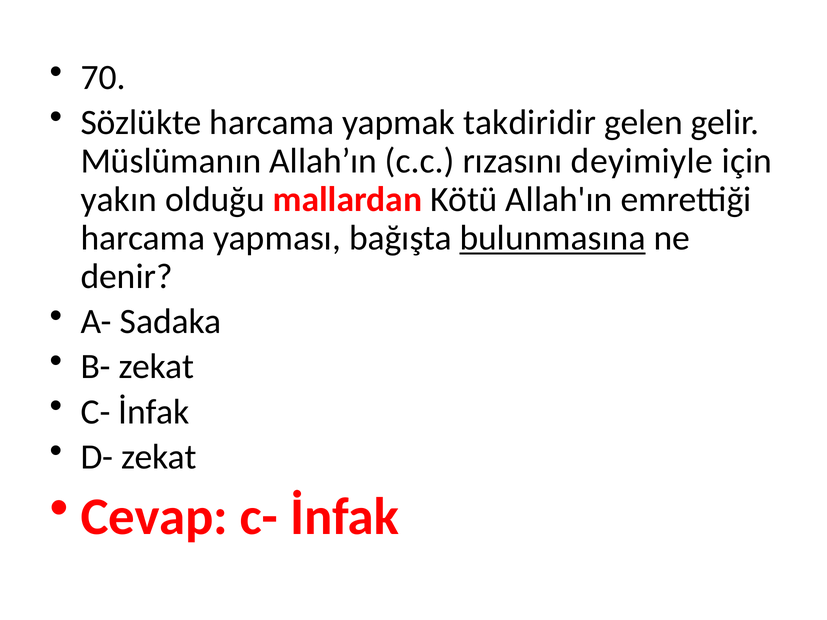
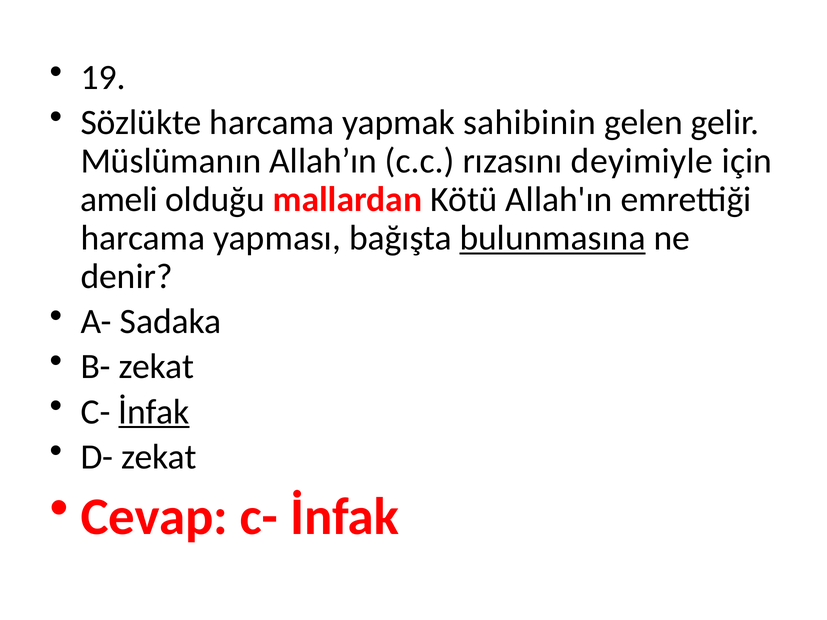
70: 70 -> 19
takdiridir: takdiridir -> sahibinin
yakın: yakın -> ameli
İnfak at (154, 412) underline: none -> present
